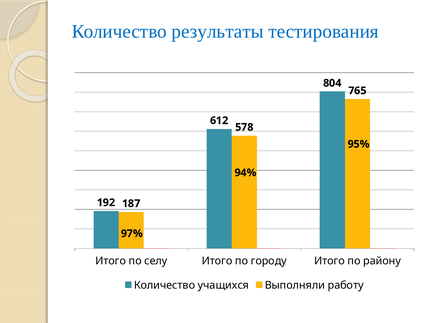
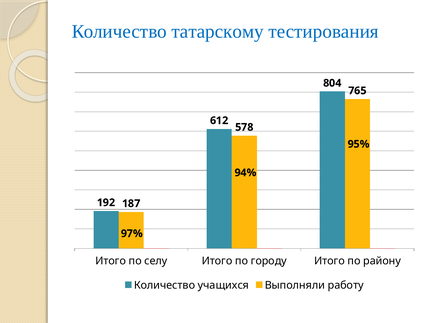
результаты: результаты -> татарскому
